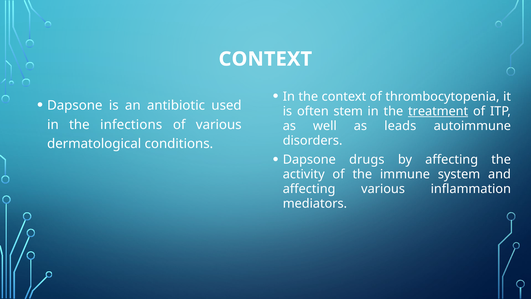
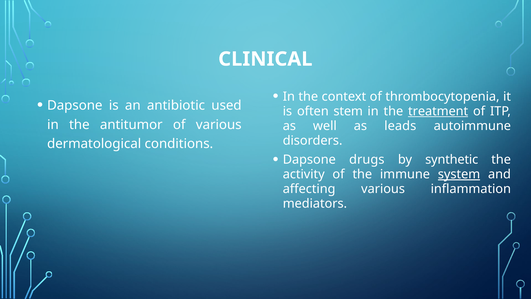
CONTEXT at (265, 59): CONTEXT -> CLINICAL
infections: infections -> antitumor
by affecting: affecting -> synthetic
system underline: none -> present
